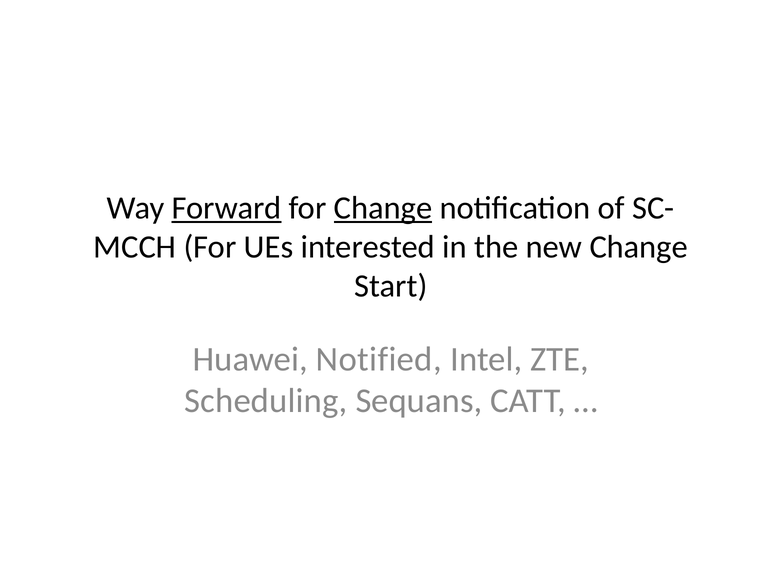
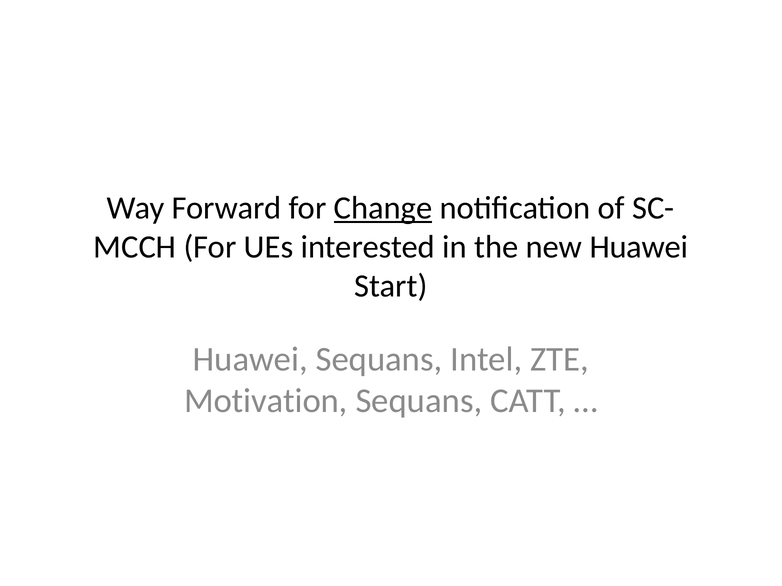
Forward underline: present -> none
new Change: Change -> Huawei
Huawei Notified: Notified -> Sequans
Scheduling: Scheduling -> Motivation
